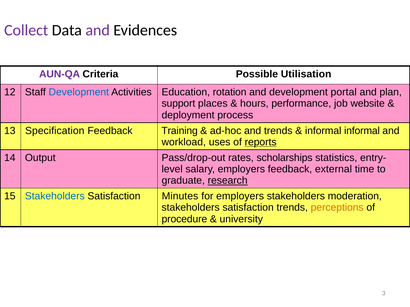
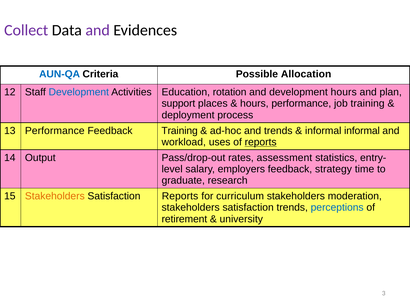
AUN-QA colour: purple -> blue
Utilisation: Utilisation -> Allocation
development portal: portal -> hours
job website: website -> training
13 Specification: Specification -> Performance
scholarships: scholarships -> assessment
external: external -> strategy
research underline: present -> none
Stakeholders at (55, 196) colour: blue -> orange
Satisfaction Minutes: Minutes -> Reports
for employers: employers -> curriculum
perceptions colour: orange -> blue
procedure: procedure -> retirement
